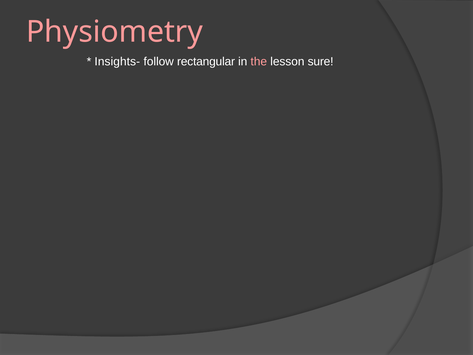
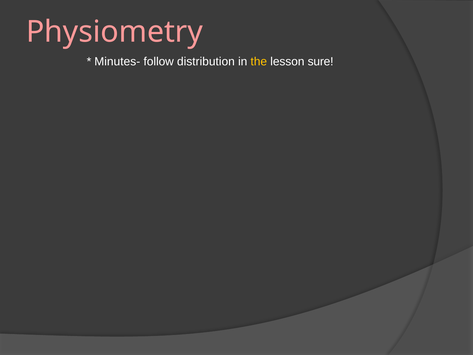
Insights-: Insights- -> Minutes-
rectangular: rectangular -> distribution
the colour: pink -> yellow
